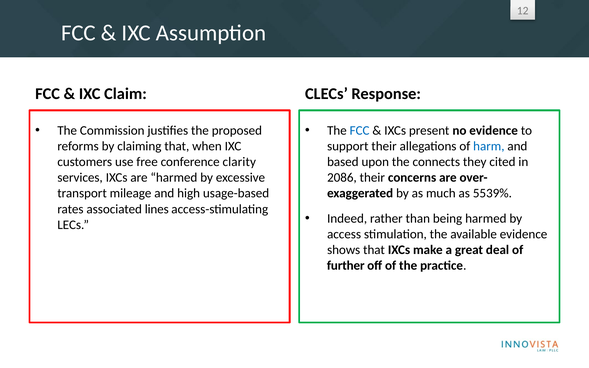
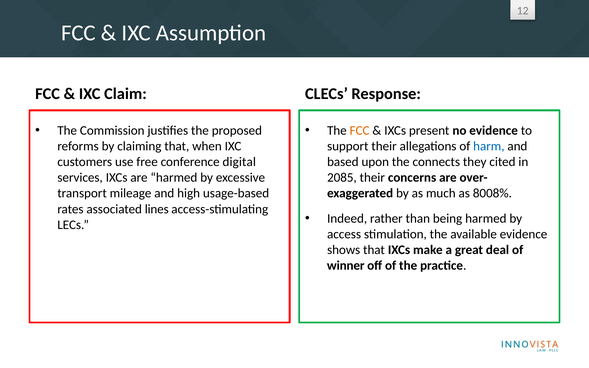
FCC at (360, 131) colour: blue -> orange
clarity: clarity -> digital
2086: 2086 -> 2085
5539%: 5539% -> 8008%
further: further -> winner
